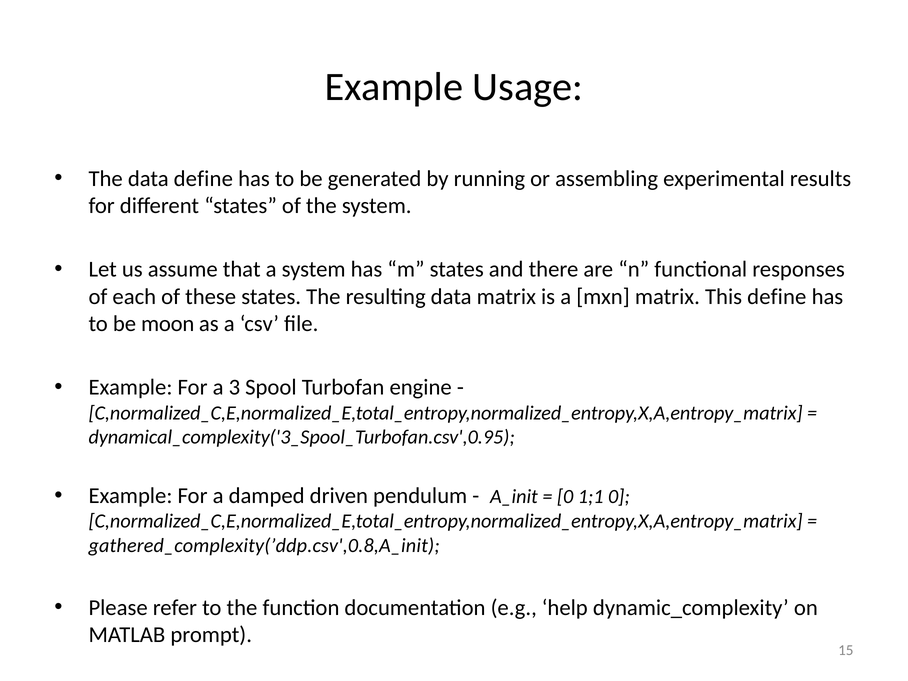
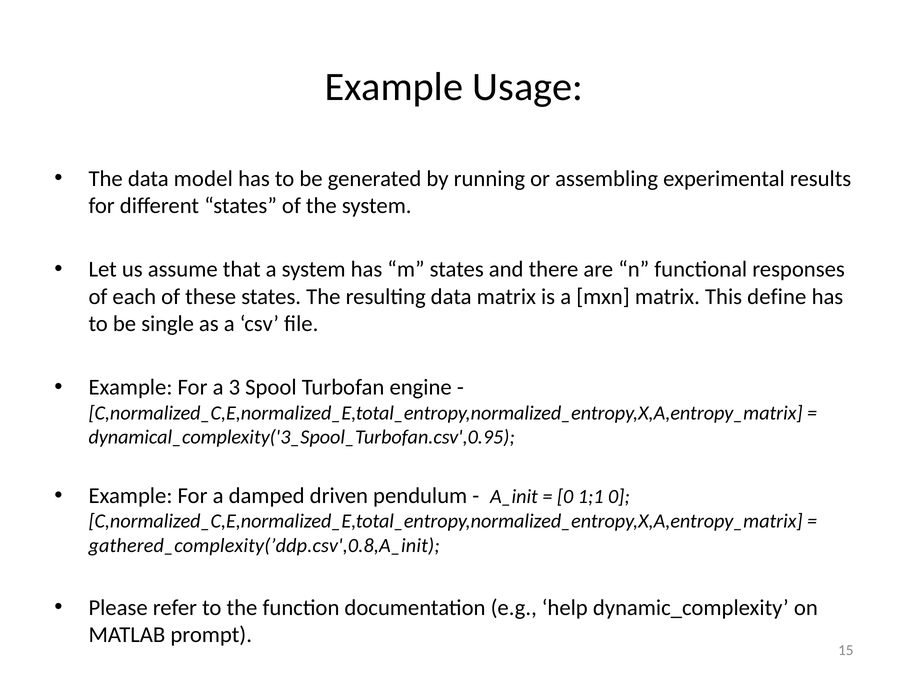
data define: define -> model
moon: moon -> single
